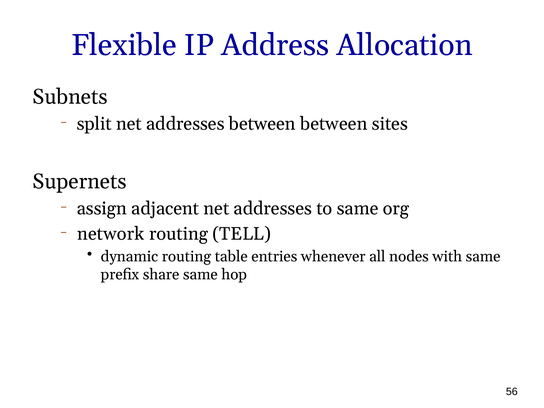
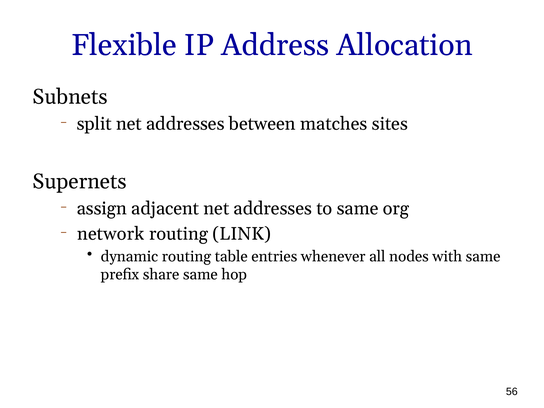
between between: between -> matches
TELL: TELL -> LINK
